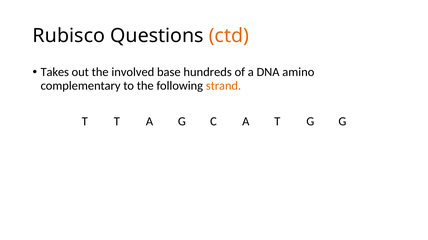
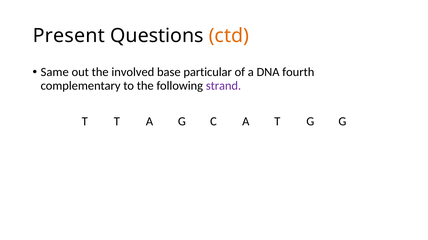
Rubisco: Rubisco -> Present
Takes: Takes -> Same
hundreds: hundreds -> particular
amino: amino -> fourth
strand colour: orange -> purple
